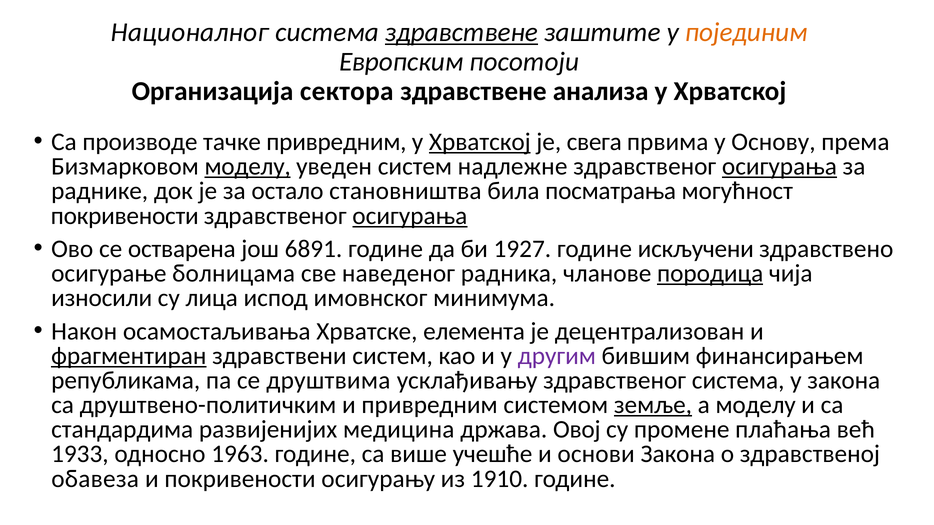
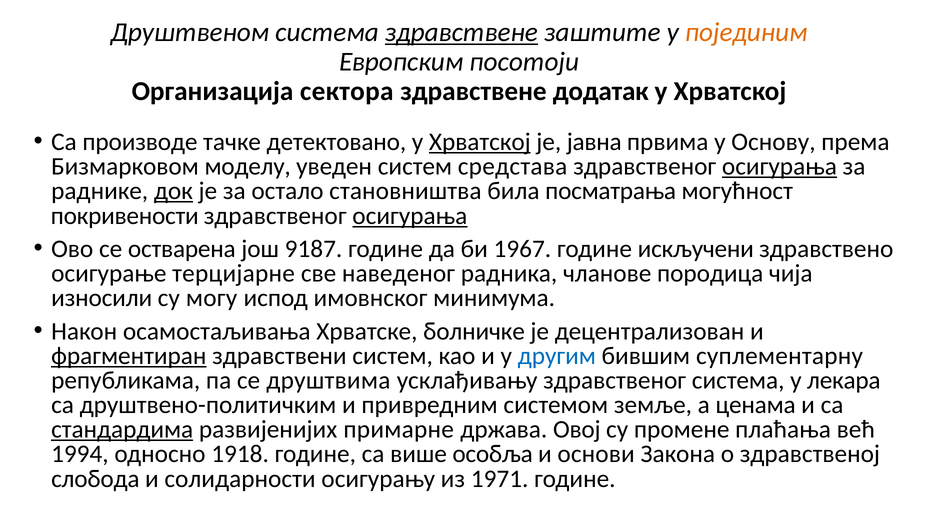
Националног: Националног -> Друштвеном
анализа: анализа -> додатак
тачке привредним: привредним -> детектовано
свега: свега -> јавна
моделу at (248, 167) underline: present -> none
надлежне: надлежне -> средстава
док underline: none -> present
6891: 6891 -> 9187
1927: 1927 -> 1967
болницама: болницама -> терцијарне
породица underline: present -> none
лица: лица -> могу
елемента: елемента -> болничке
другим colour: purple -> blue
финансирањем: финансирањем -> суплементарну
у закона: закона -> лекара
земље underline: present -> none
а моделу: моделу -> ценама
стандардима underline: none -> present
медицина: медицина -> примарне
1933: 1933 -> 1994
1963: 1963 -> 1918
учешће: учешће -> особља
обавеза: обавеза -> слобода
и покривености: покривености -> солидарности
1910: 1910 -> 1971
